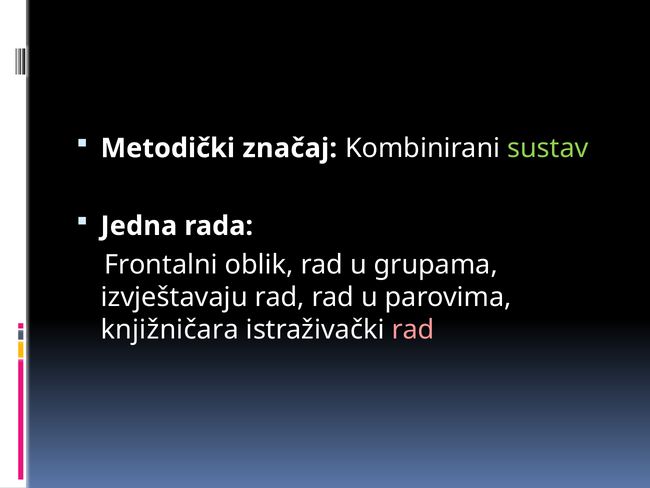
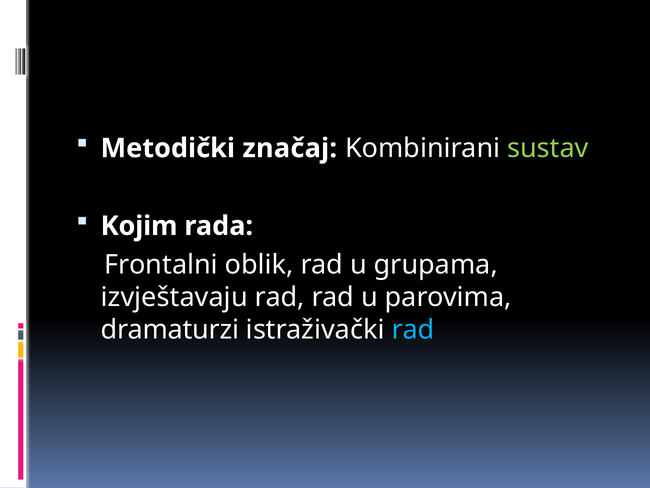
Jedna: Jedna -> Kojim
knjižničara: knjižničara -> dramaturzi
rad at (413, 330) colour: pink -> light blue
